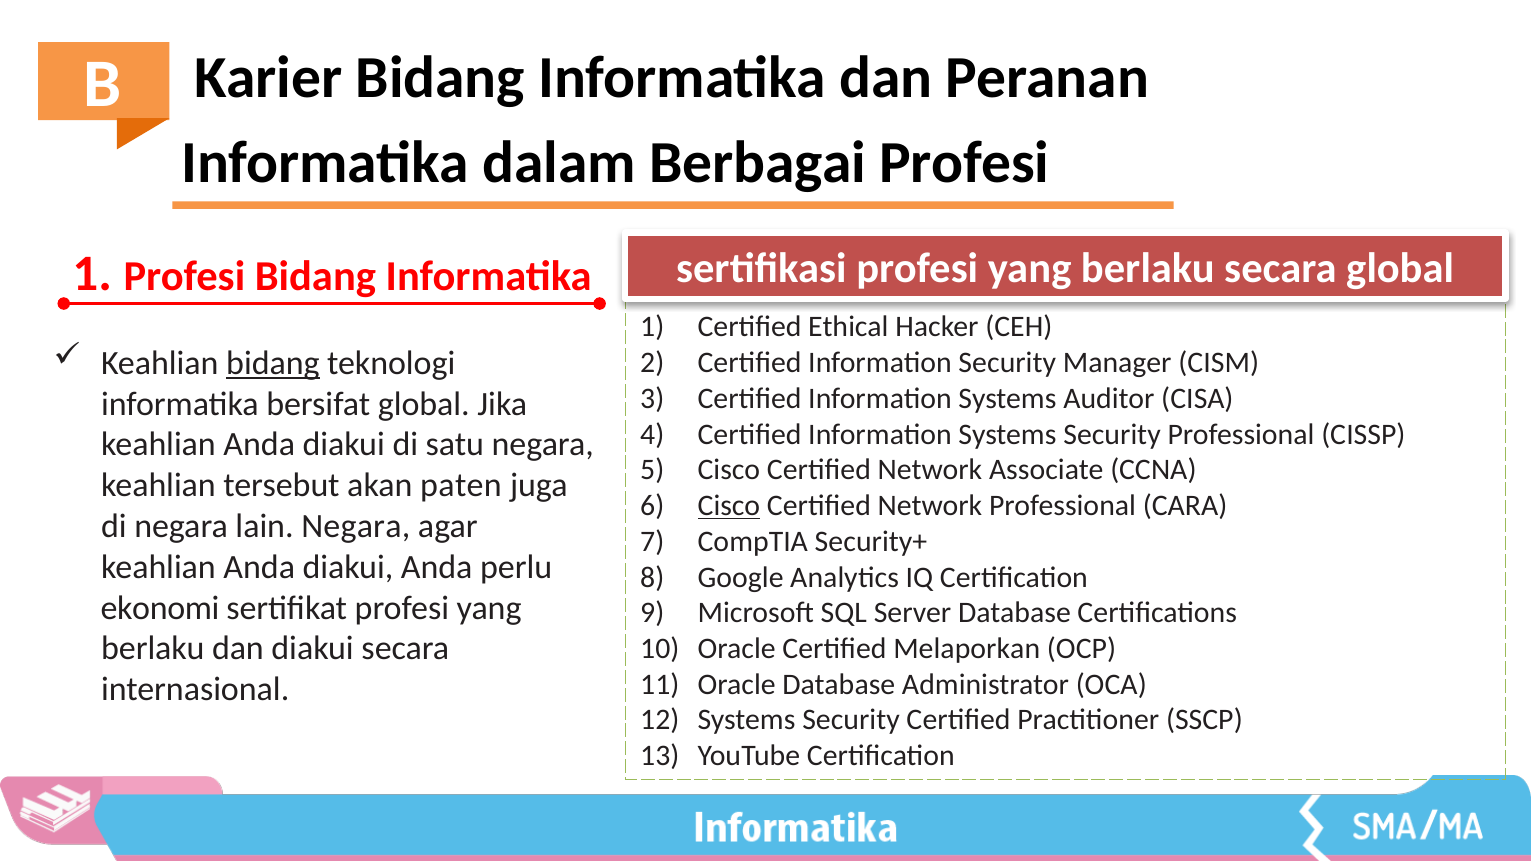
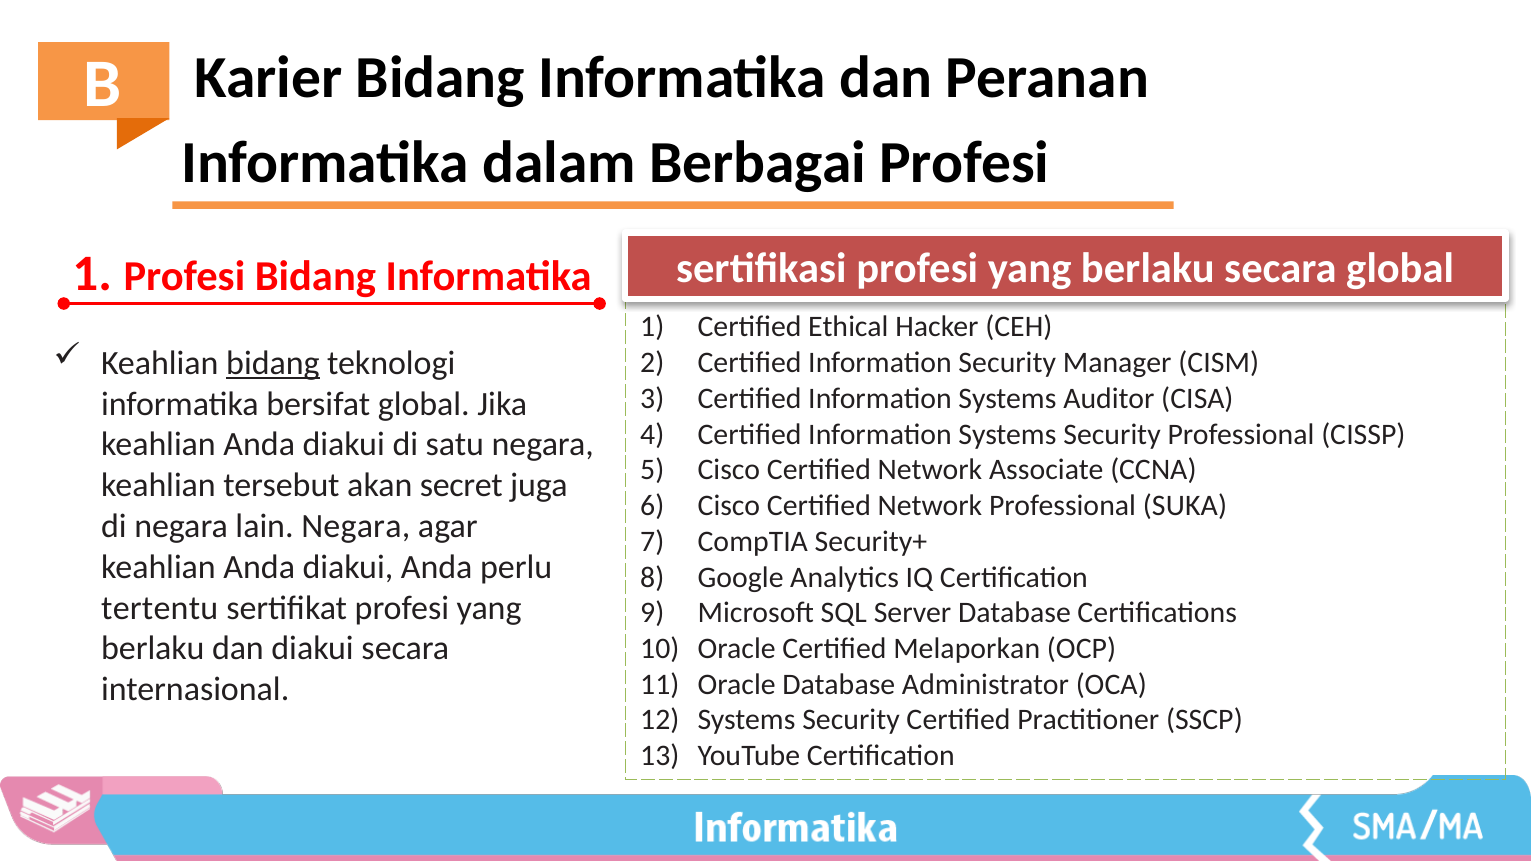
paten: paten -> secret
Cisco at (729, 506) underline: present -> none
CARA: CARA -> SUKA
ekonomi: ekonomi -> tertentu
